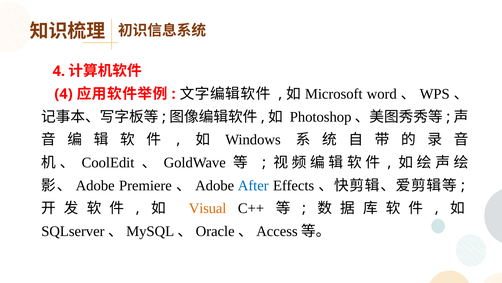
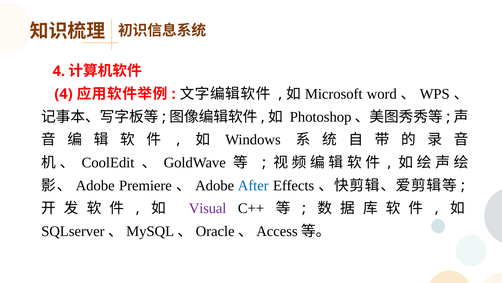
Visual colour: orange -> purple
